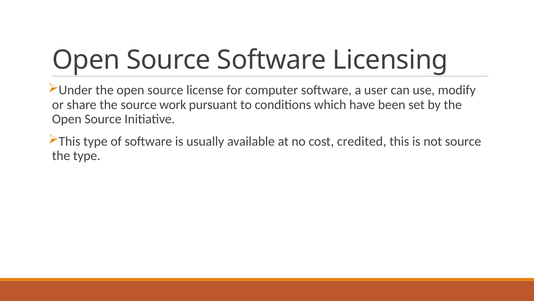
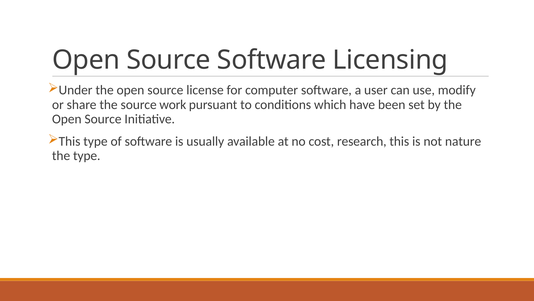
credited: credited -> research
not source: source -> nature
